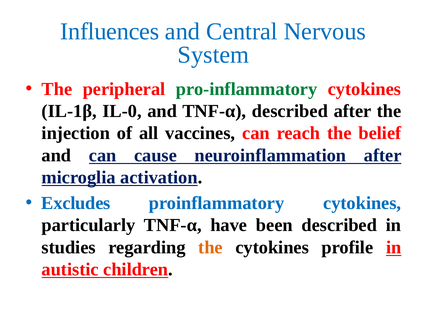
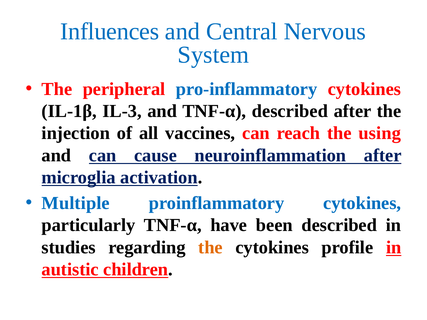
pro-inflammatory colour: green -> blue
IL-0: IL-0 -> IL-3
belief: belief -> using
Excludes: Excludes -> Multiple
